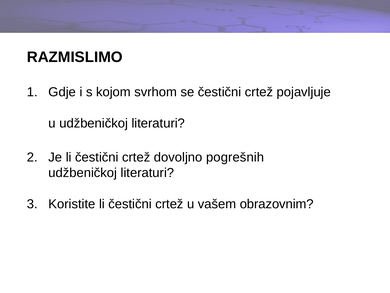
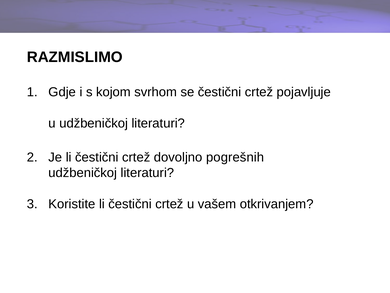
obrazovnim: obrazovnim -> otkrivanjem
